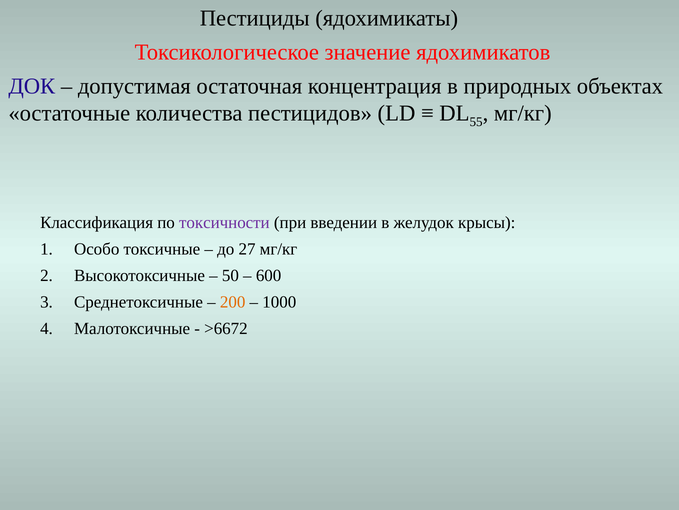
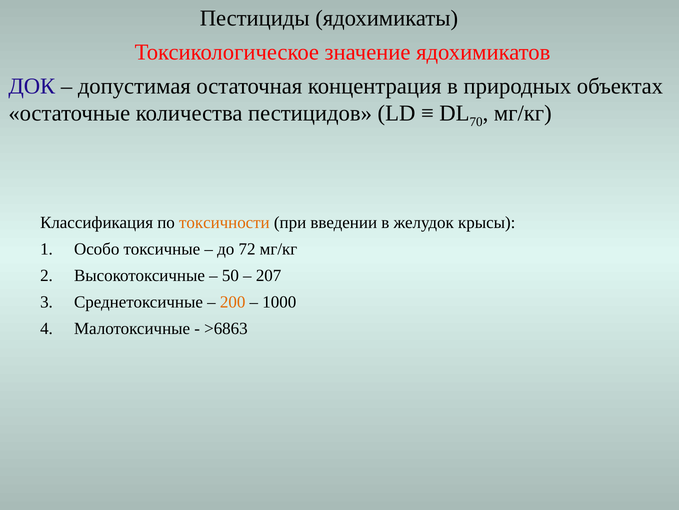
55: 55 -> 70
токсичности colour: purple -> orange
27: 27 -> 72
600: 600 -> 207
>6672: >6672 -> >6863
